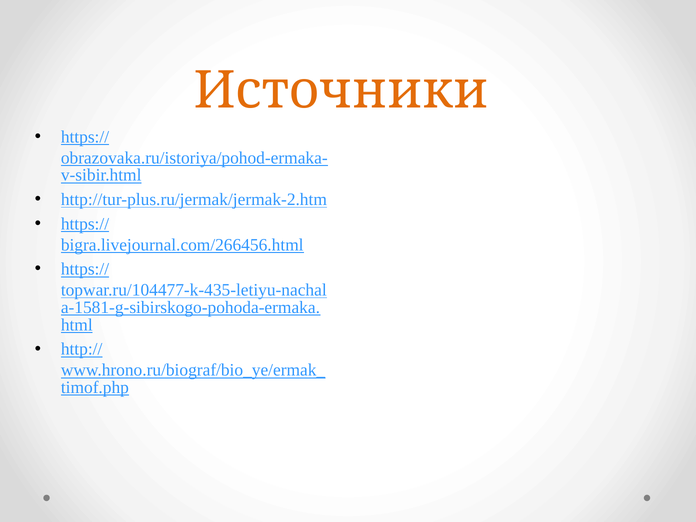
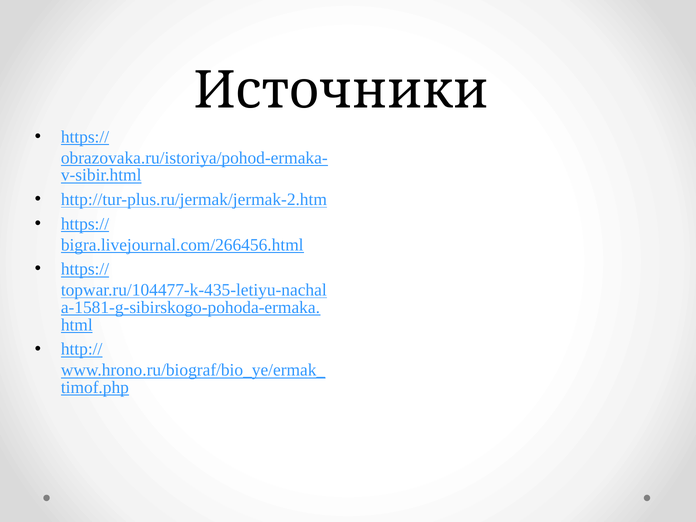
Источники colour: orange -> black
